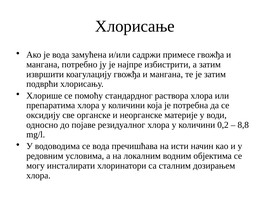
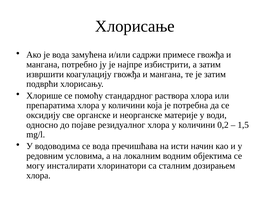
8,8: 8,8 -> 1,5
